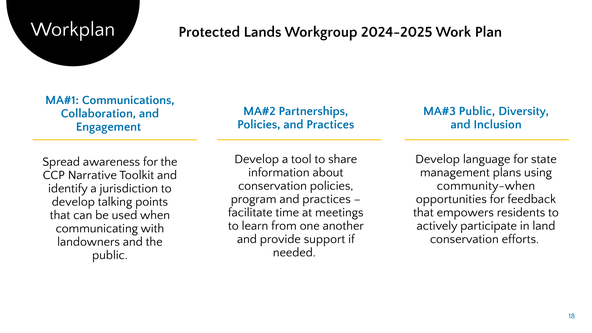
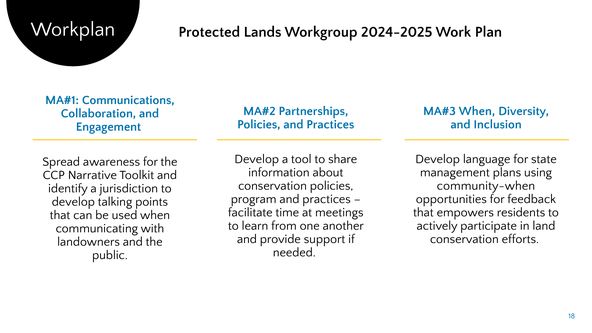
Public at (477, 111): Public -> When
